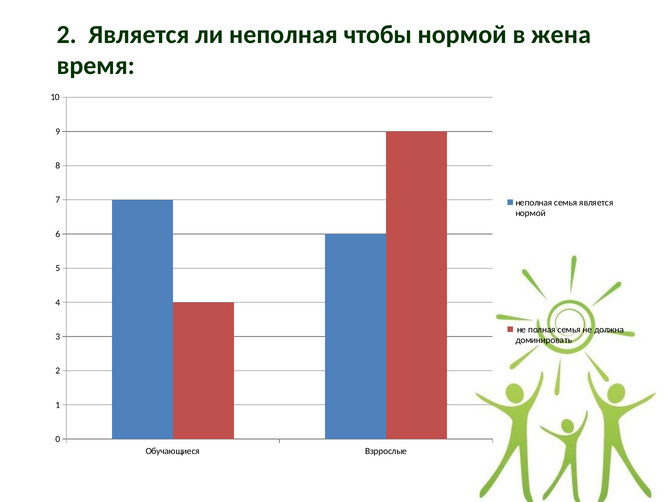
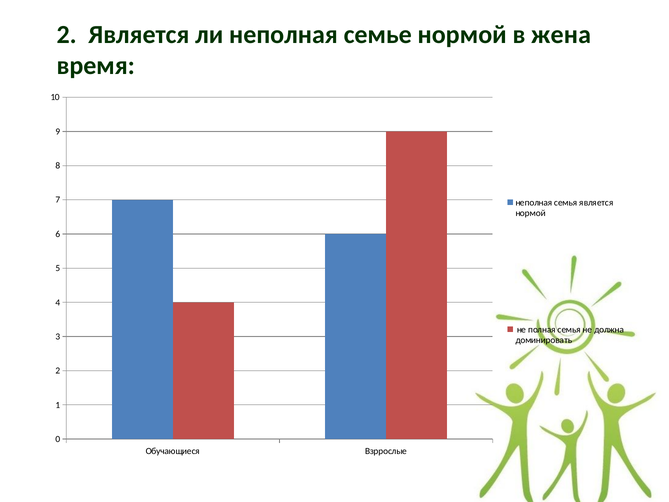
чтобы: чтобы -> семье
